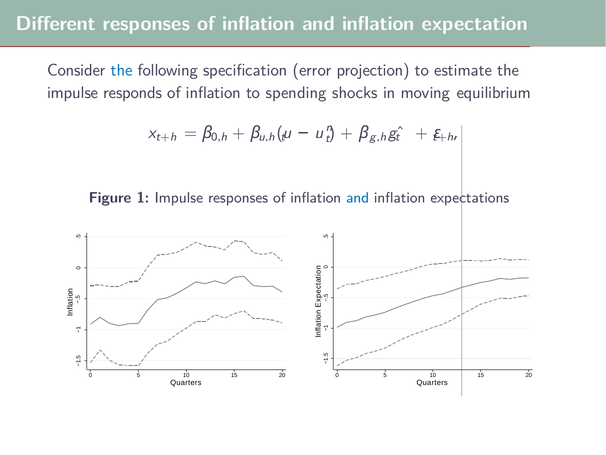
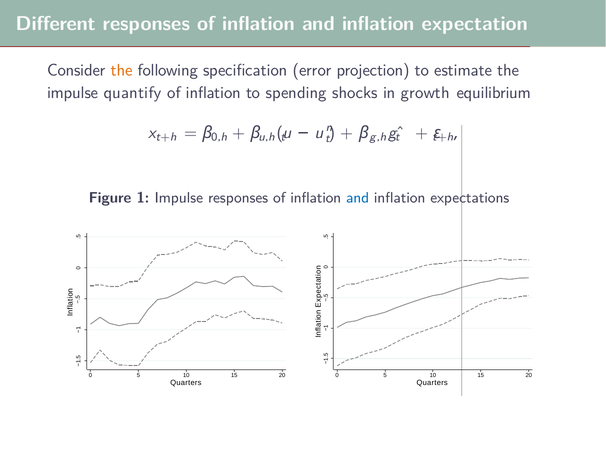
the at (122, 70) colour: blue -> orange
responds: responds -> quantify
moving: moving -> growth
